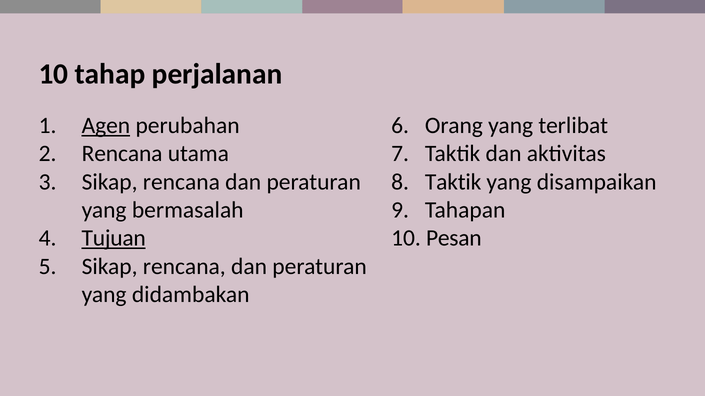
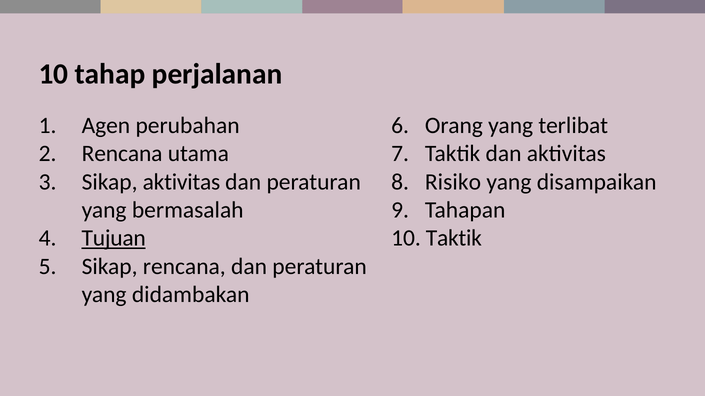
Agen underline: present -> none
rencana at (181, 182): rencana -> aktivitas
8 Taktik: Taktik -> Risiko
10 Pesan: Pesan -> Taktik
